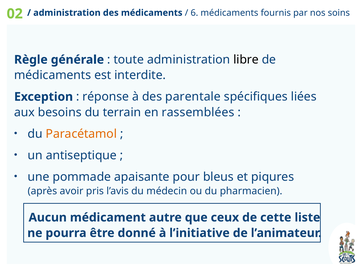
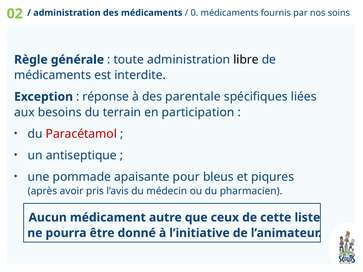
6: 6 -> 0
rassemblées: rassemblées -> participation
Paracétamol colour: orange -> red
